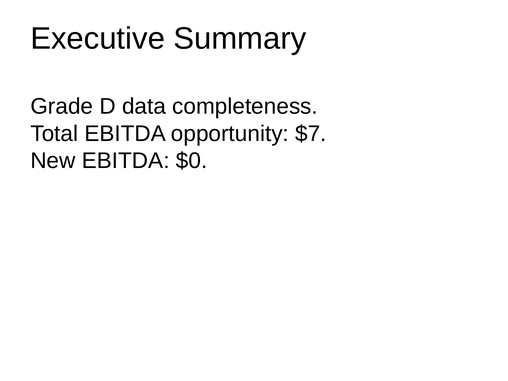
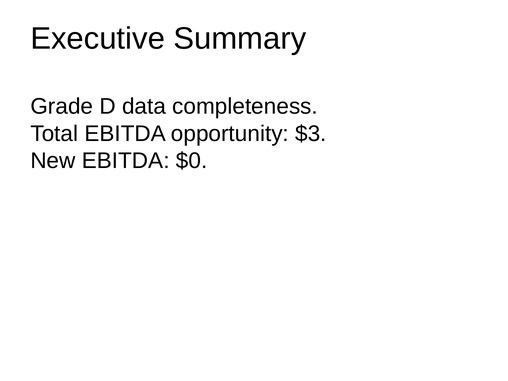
$7: $7 -> $3
